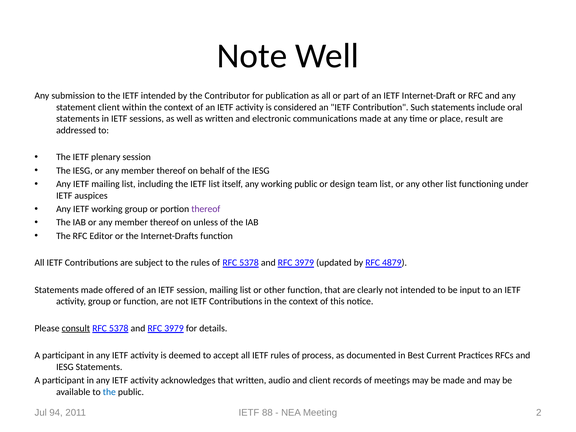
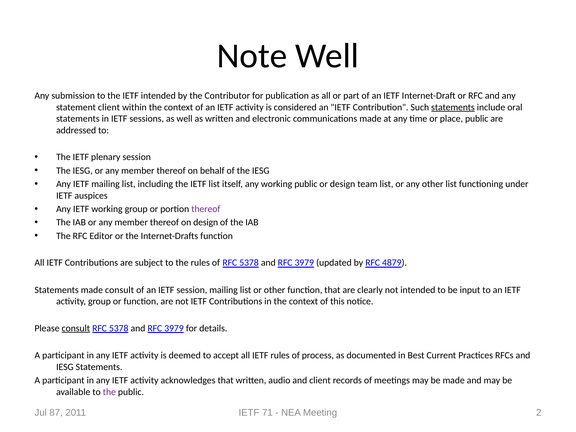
statements at (453, 107) underline: none -> present
place result: result -> public
on unless: unless -> design
made offered: offered -> consult
the at (109, 392) colour: blue -> purple
94: 94 -> 87
88: 88 -> 71
